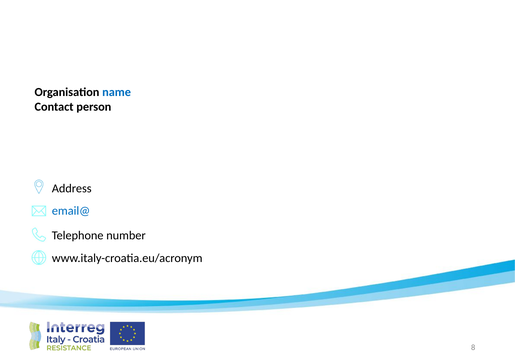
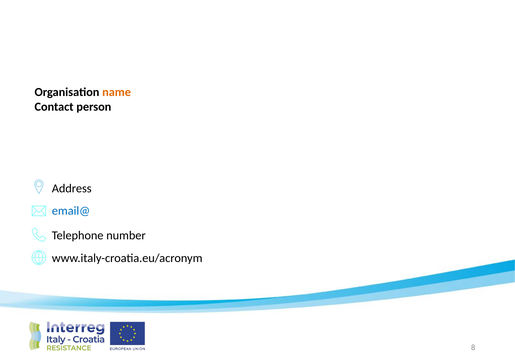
name colour: blue -> orange
